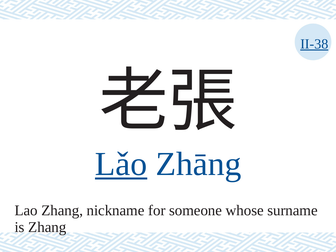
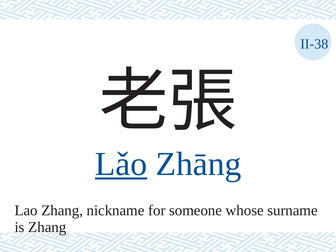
II-38 underline: present -> none
